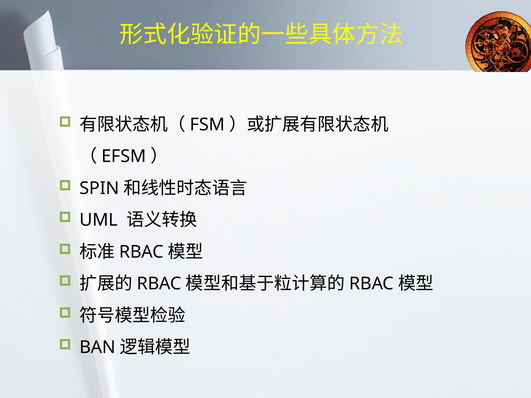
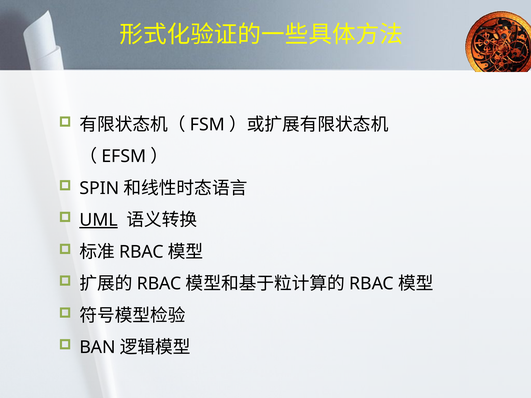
UML underline: none -> present
